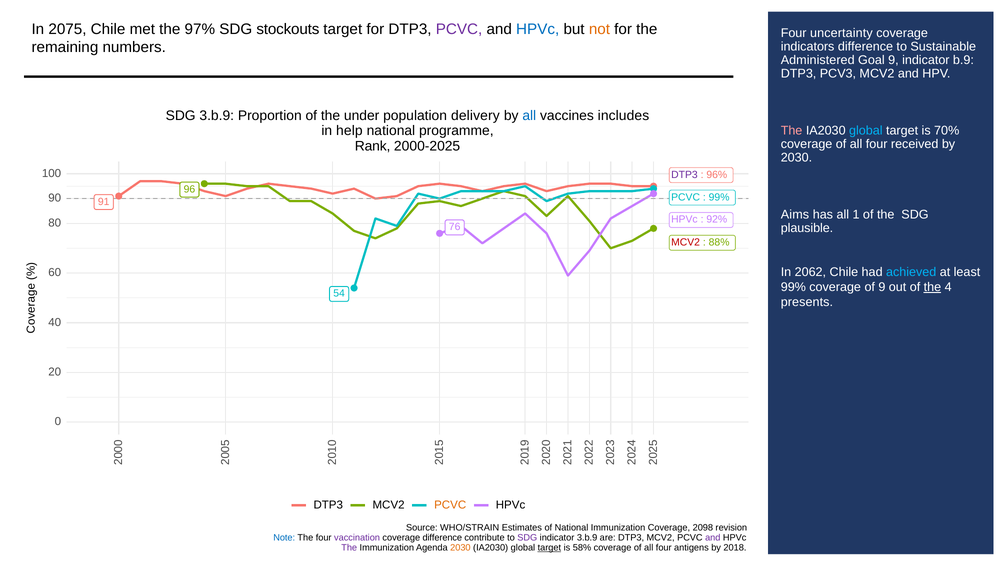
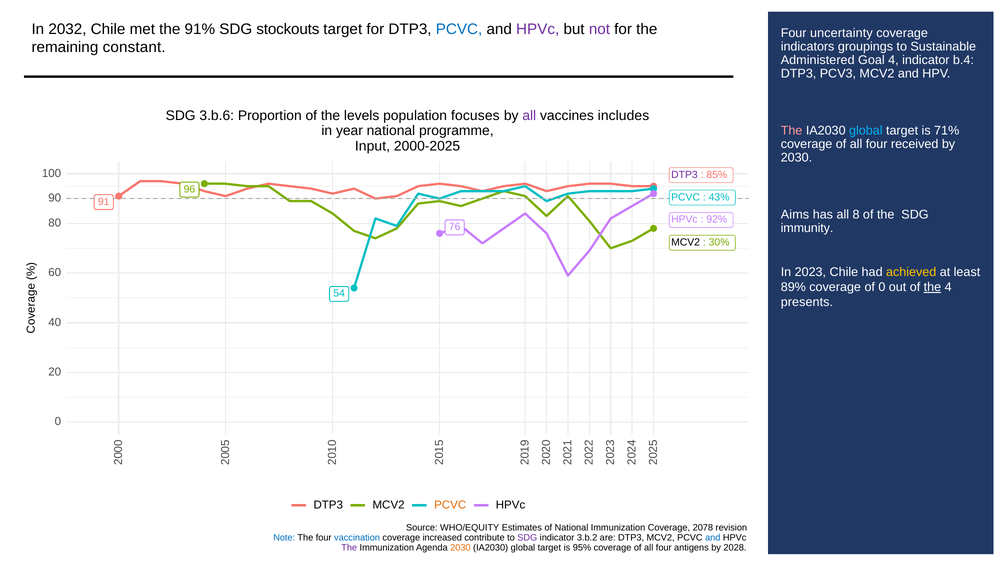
2075: 2075 -> 2032
97%: 97% -> 91%
PCVC at (459, 29) colour: purple -> blue
HPVc at (538, 29) colour: blue -> purple
not colour: orange -> purple
numbers: numbers -> constant
indicators difference: difference -> groupings
Goal 9: 9 -> 4
b.9: b.9 -> b.4
SDG 3.b.9: 3.b.9 -> 3.b.6
under: under -> levels
delivery: delivery -> focuses
all at (529, 116) colour: blue -> purple
help: help -> year
70%: 70% -> 71%
Rank: Rank -> Input
96%: 96% -> 85%
99% at (719, 197): 99% -> 43%
all 1: 1 -> 8
plausible: plausible -> immunity
MCV2 at (686, 242) colour: red -> black
88%: 88% -> 30%
2062: 2062 -> 2023
achieved colour: light blue -> yellow
99% at (793, 287): 99% -> 89%
of 9: 9 -> 0
WHO/STRAIN: WHO/STRAIN -> WHO/EQUITY
2098: 2098 -> 2078
vaccination colour: purple -> blue
coverage difference: difference -> increased
indicator 3.b.9: 3.b.9 -> 3.b.2
and at (713, 538) colour: purple -> blue
target at (549, 548) underline: present -> none
58%: 58% -> 95%
2018: 2018 -> 2028
